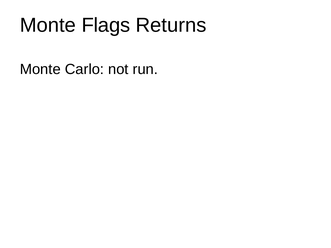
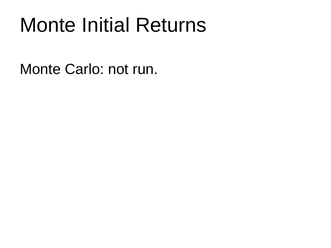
Flags: Flags -> Initial
